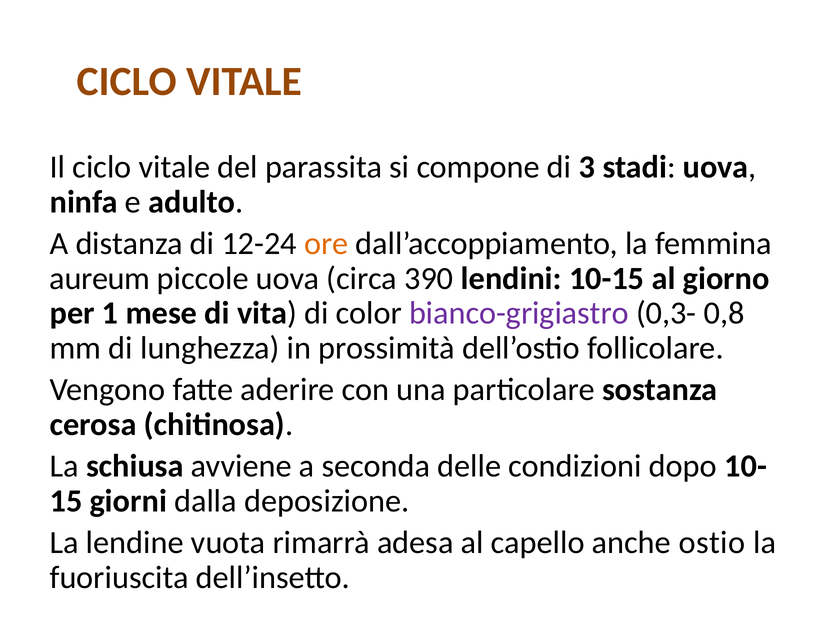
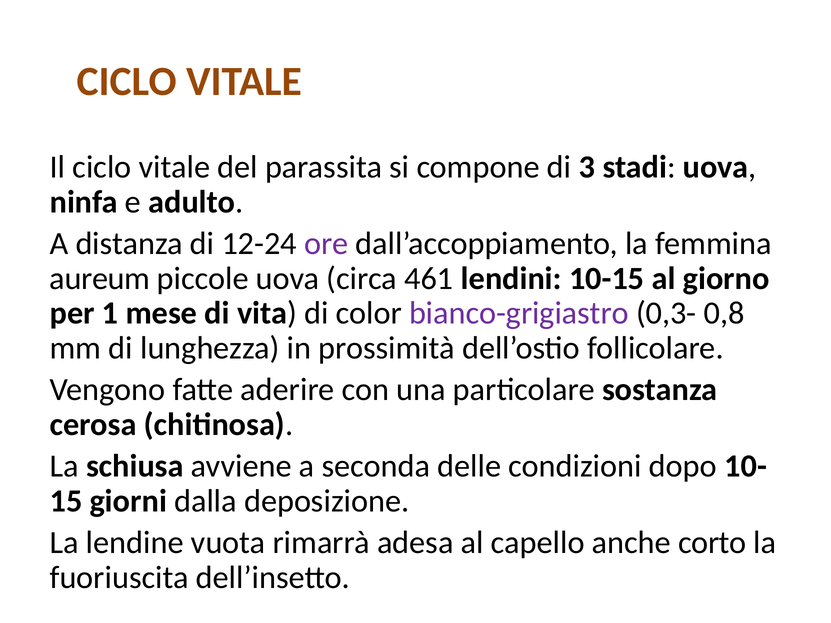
ore colour: orange -> purple
390: 390 -> 461
ostio: ostio -> corto
